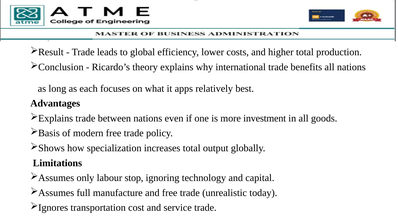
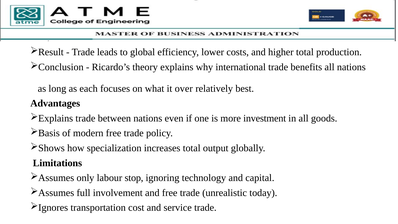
apps: apps -> over
manufacture: manufacture -> involvement
